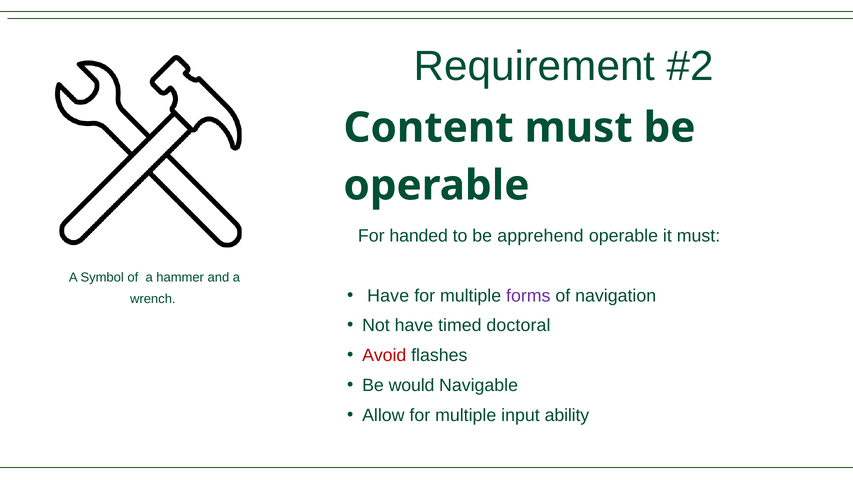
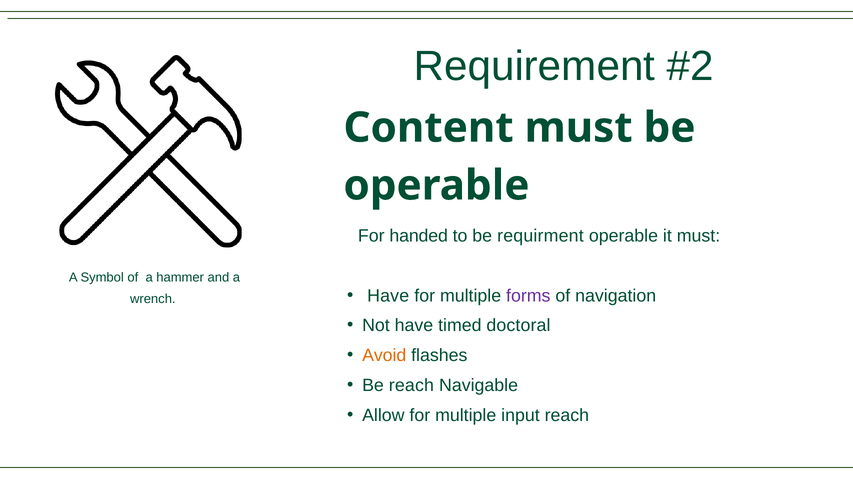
apprehend: apprehend -> requirment
Avoid colour: red -> orange
Be would: would -> reach
input ability: ability -> reach
